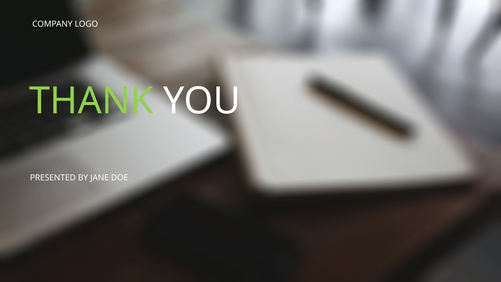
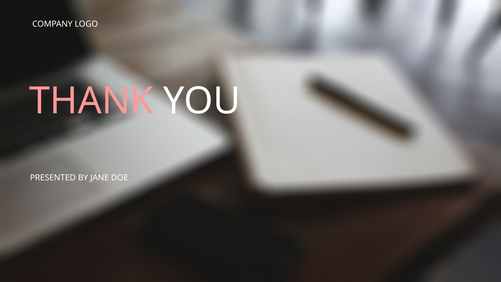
THANK colour: light green -> pink
